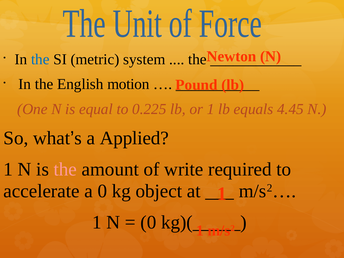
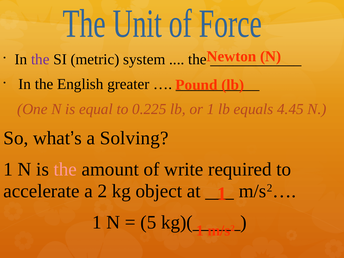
the at (40, 59) colour: blue -> purple
motion: motion -> greater
Applied: Applied -> Solving
a 0: 0 -> 2
0 at (148, 222): 0 -> 5
